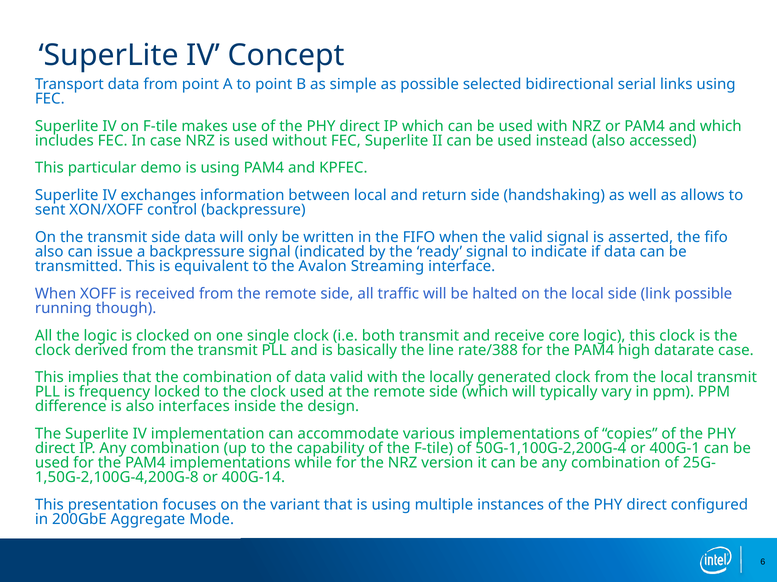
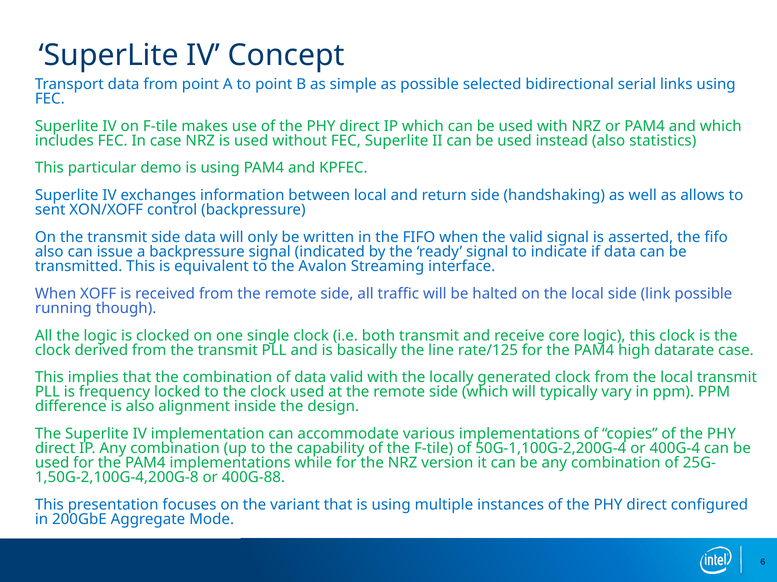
accessed: accessed -> statistics
rate/388: rate/388 -> rate/125
interfaces: interfaces -> alignment
400G-1: 400G-1 -> 400G-4
400G-14: 400G-14 -> 400G-88
